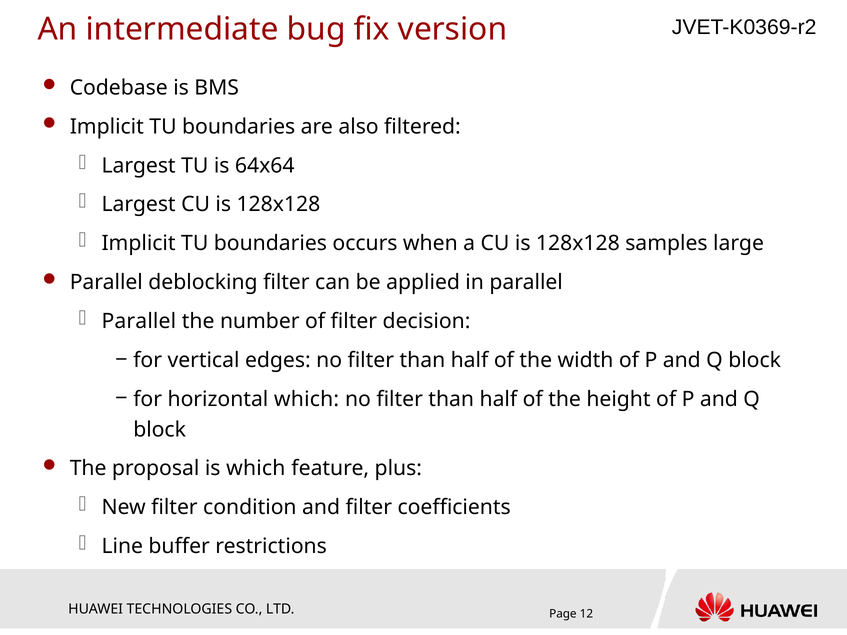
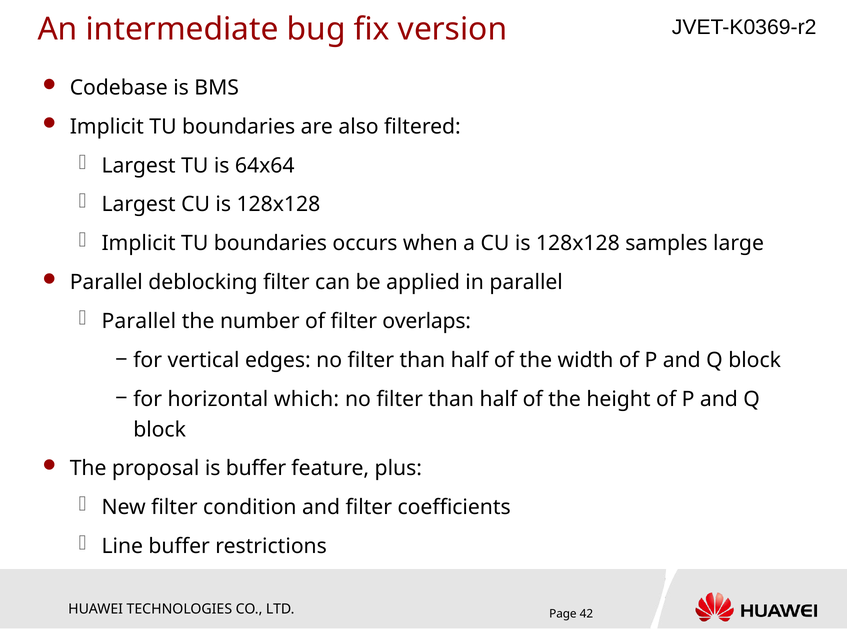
decision: decision -> overlaps
is which: which -> buffer
12: 12 -> 42
